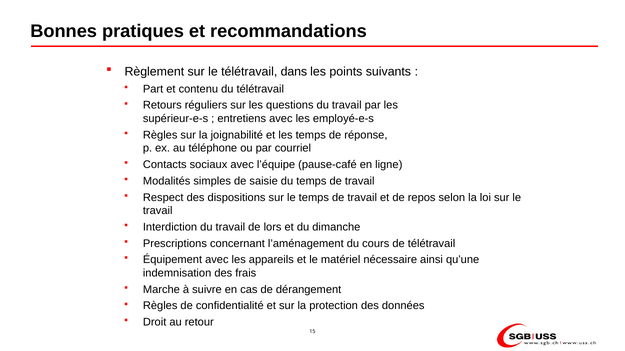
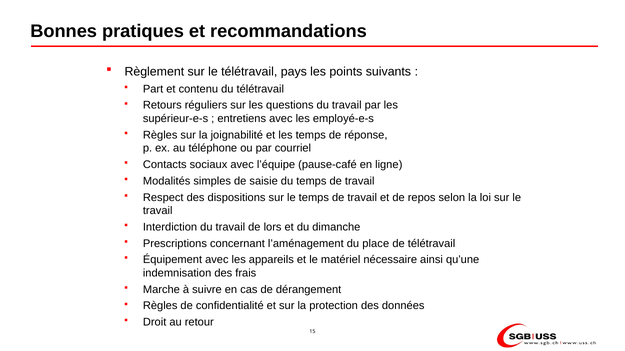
dans: dans -> pays
cours: cours -> place
